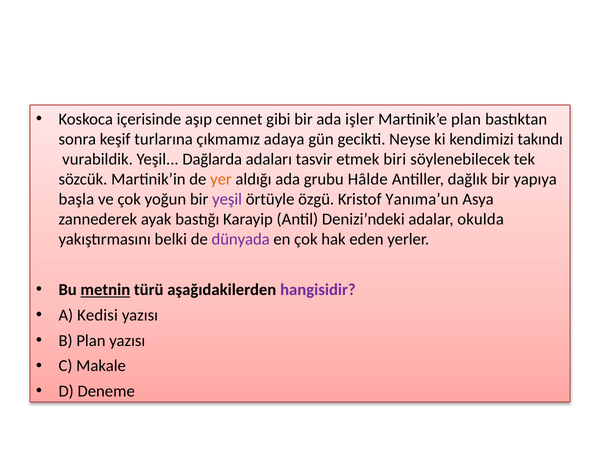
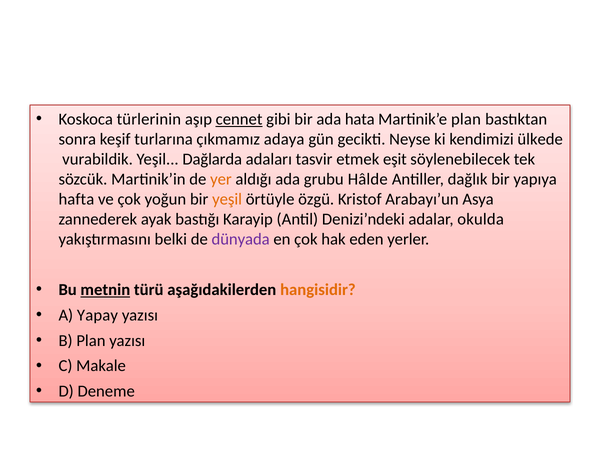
içerisinde: içerisinde -> türlerinin
cennet underline: none -> present
işler: işler -> hata
takındı: takındı -> ülkede
biri: biri -> eşit
başla: başla -> hafta
yeşil at (227, 199) colour: purple -> orange
Yanıma’un: Yanıma’un -> Arabayı’un
hangisidir colour: purple -> orange
Kedisi: Kedisi -> Yapay
